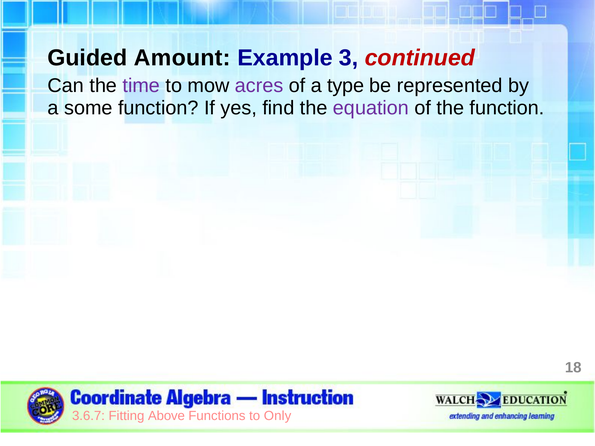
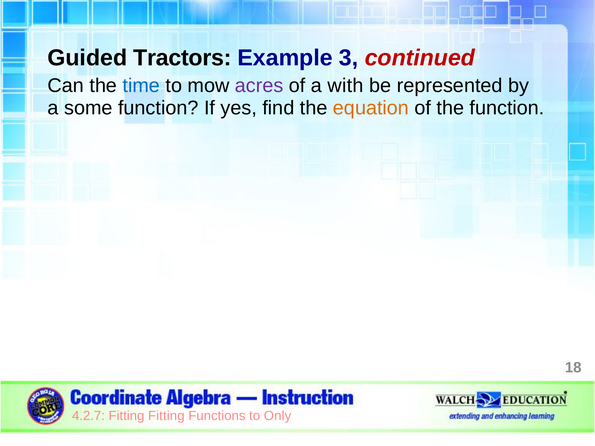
Amount: Amount -> Tractors
time colour: purple -> blue
type: type -> with
equation colour: purple -> orange
3.6.7: 3.6.7 -> 4.2.7
Fitting Above: Above -> Fitting
